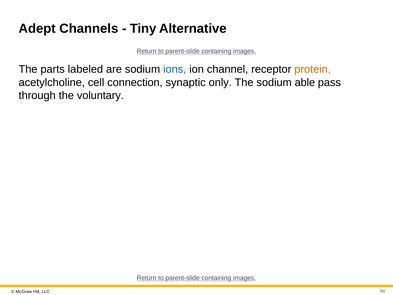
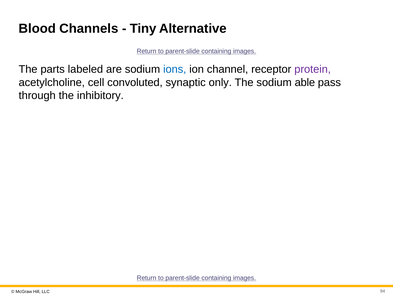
Adept: Adept -> Blood
protein colour: orange -> purple
connection: connection -> convoluted
voluntary: voluntary -> inhibitory
